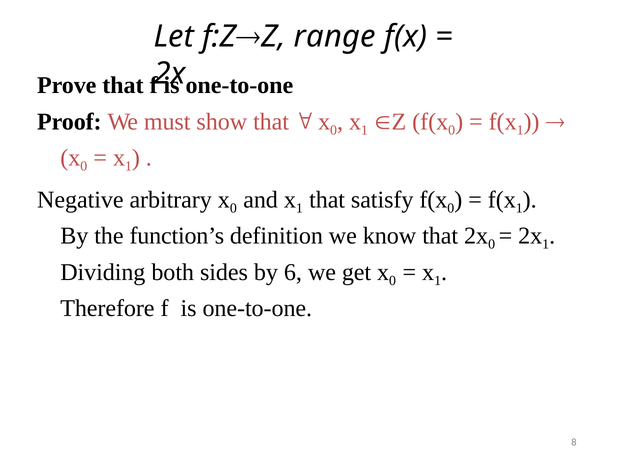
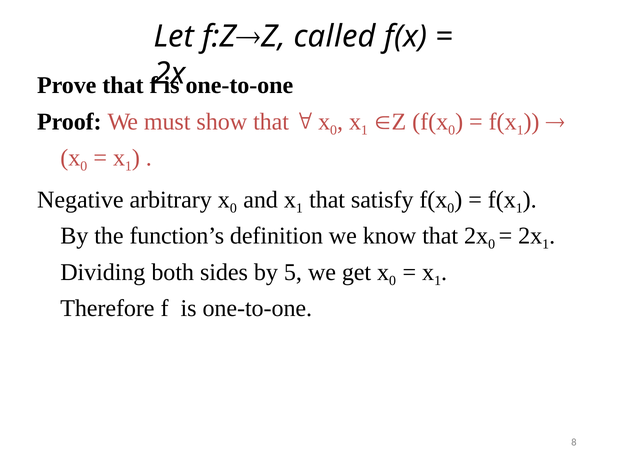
range: range -> called
6: 6 -> 5
